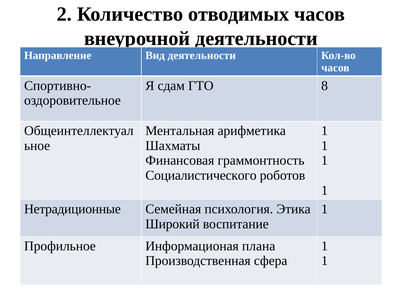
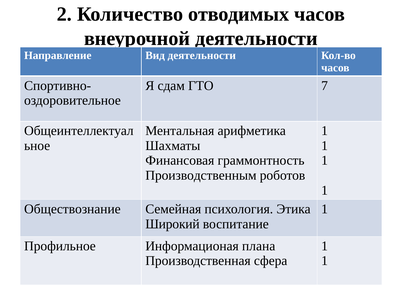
8: 8 -> 7
Социалистического: Социалистического -> Производственным
Нетрадиционные: Нетрадиционные -> Обществознание
